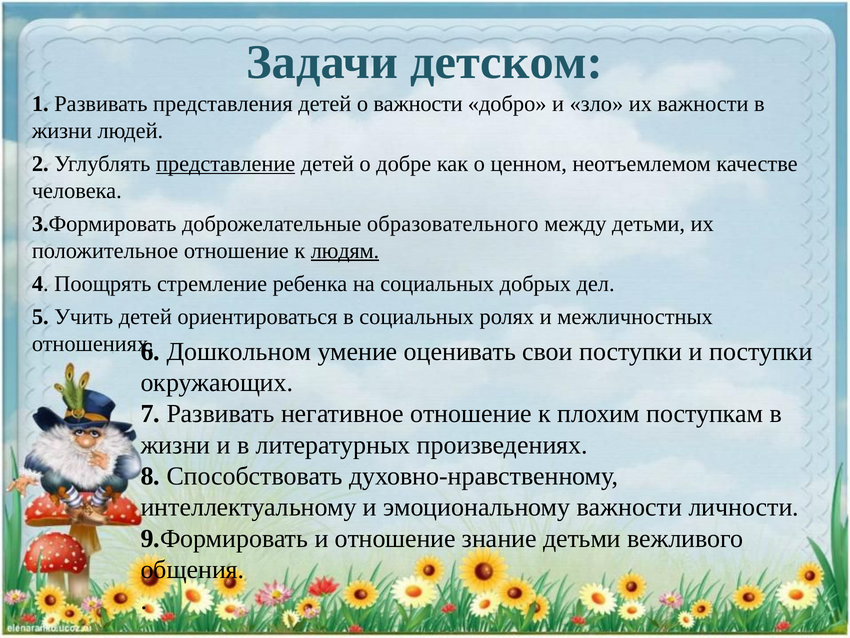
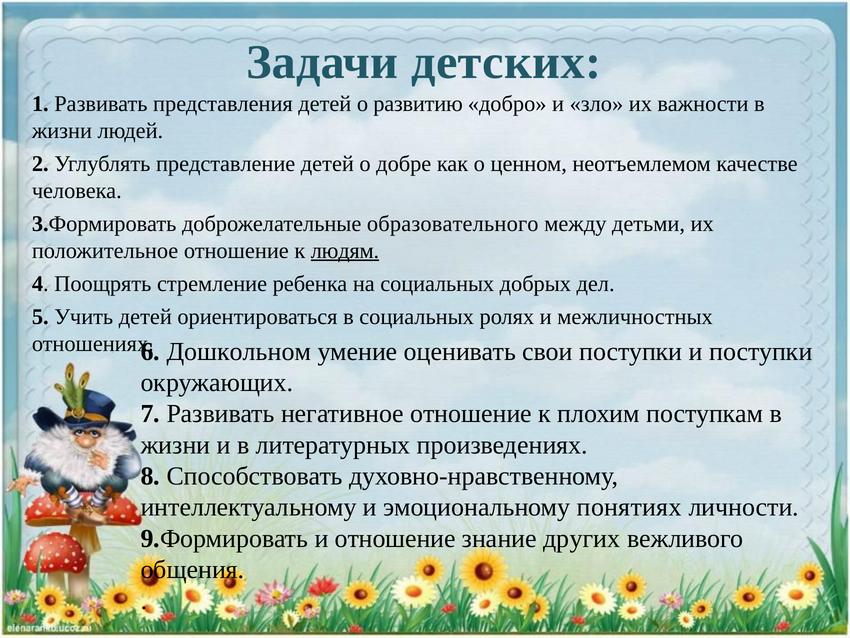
детском: детском -> детских
о важности: важности -> развитию
представление underline: present -> none
эмоциональному важности: важности -> понятиях
знание детьми: детьми -> других
